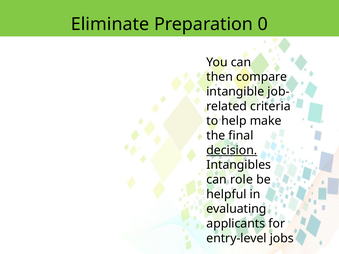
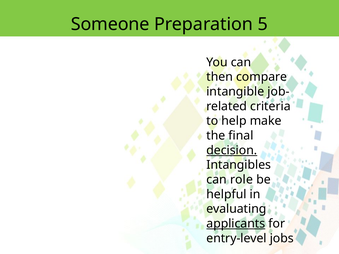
Eliminate: Eliminate -> Someone
0: 0 -> 5
applicants underline: none -> present
